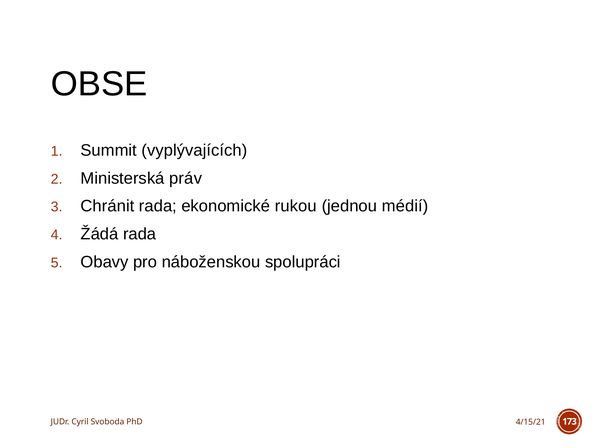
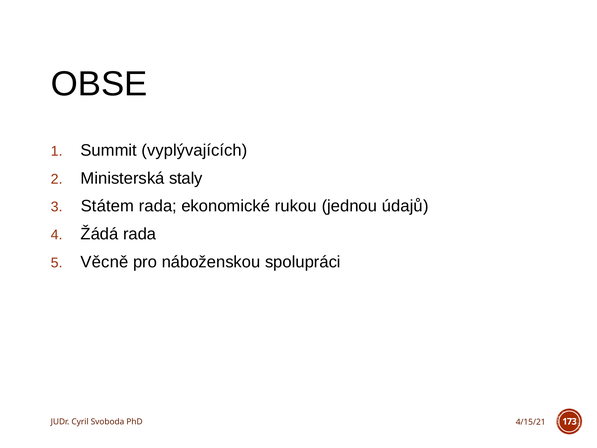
práv: práv -> staly
Chránit: Chránit -> Státem
médií: médií -> údajů
Obavy: Obavy -> Věcně
